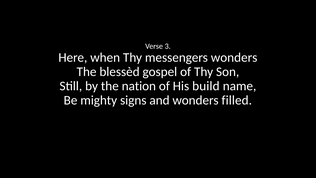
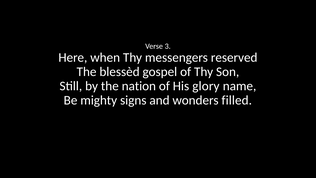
messengers wonders: wonders -> reserved
build: build -> glory
